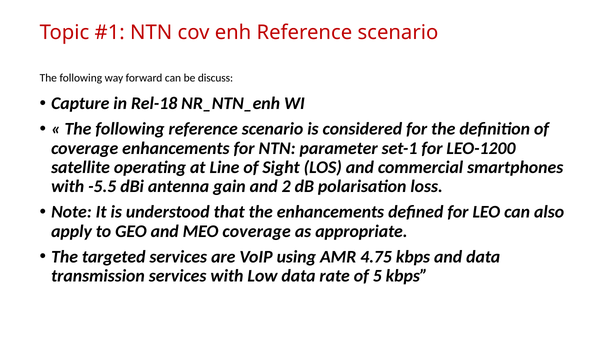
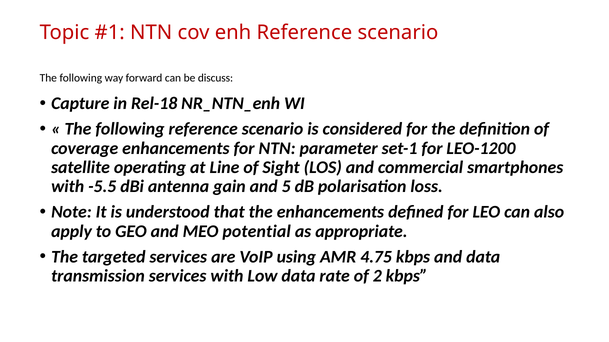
2: 2 -> 5
MEO coverage: coverage -> potential
5: 5 -> 2
